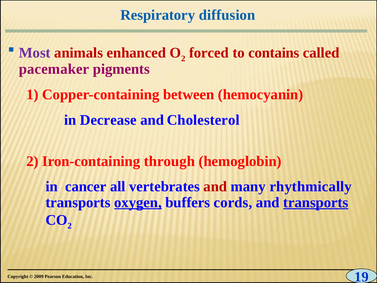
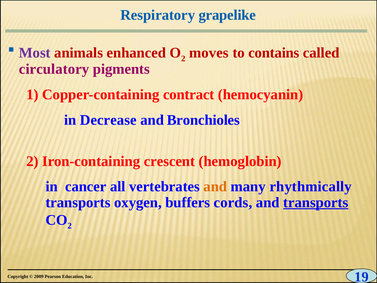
diffusion: diffusion -> grapelike
forced: forced -> moves
pacemaker: pacemaker -> circulatory
between: between -> contract
Cholesterol: Cholesterol -> Bronchioles
through: through -> crescent
and at (215, 186) colour: red -> orange
oxygen underline: present -> none
